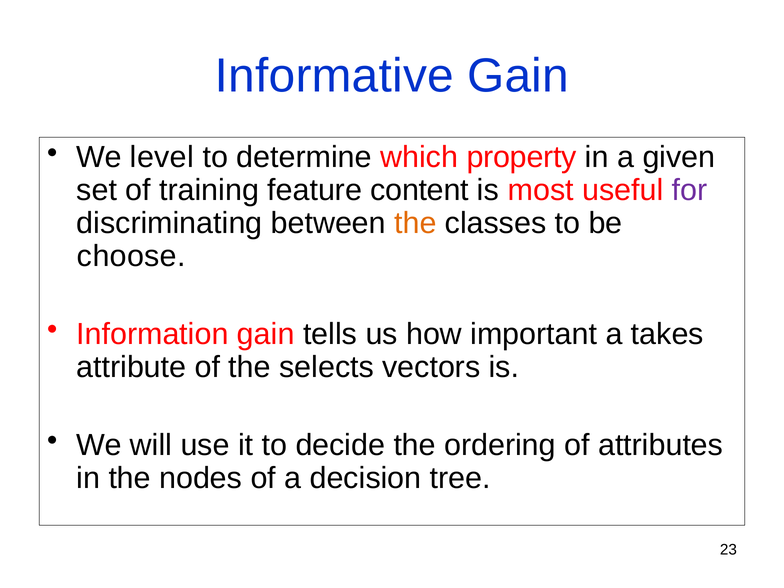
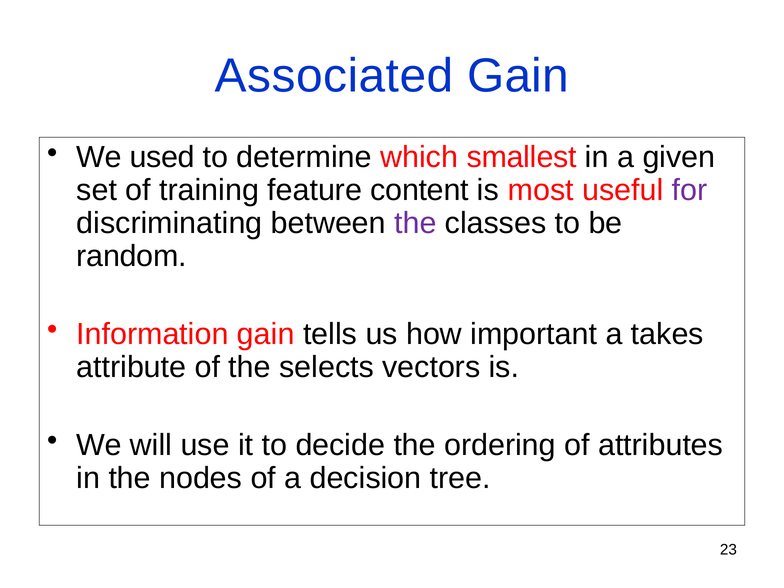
Informative: Informative -> Associated
level: level -> used
property: property -> smallest
the at (415, 223) colour: orange -> purple
choose: choose -> random
